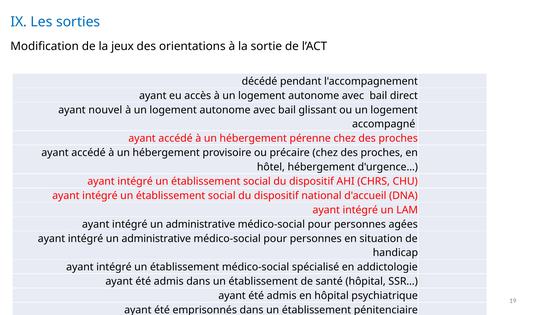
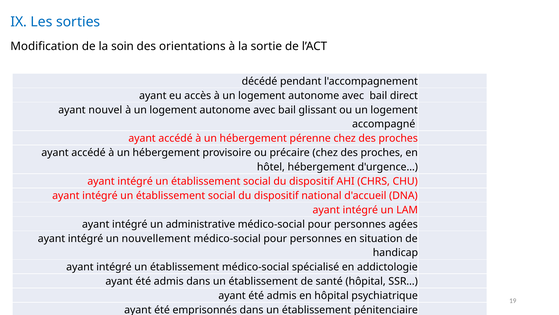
jeux: jeux -> soin
administrative at (156, 238): administrative -> nouvellement
